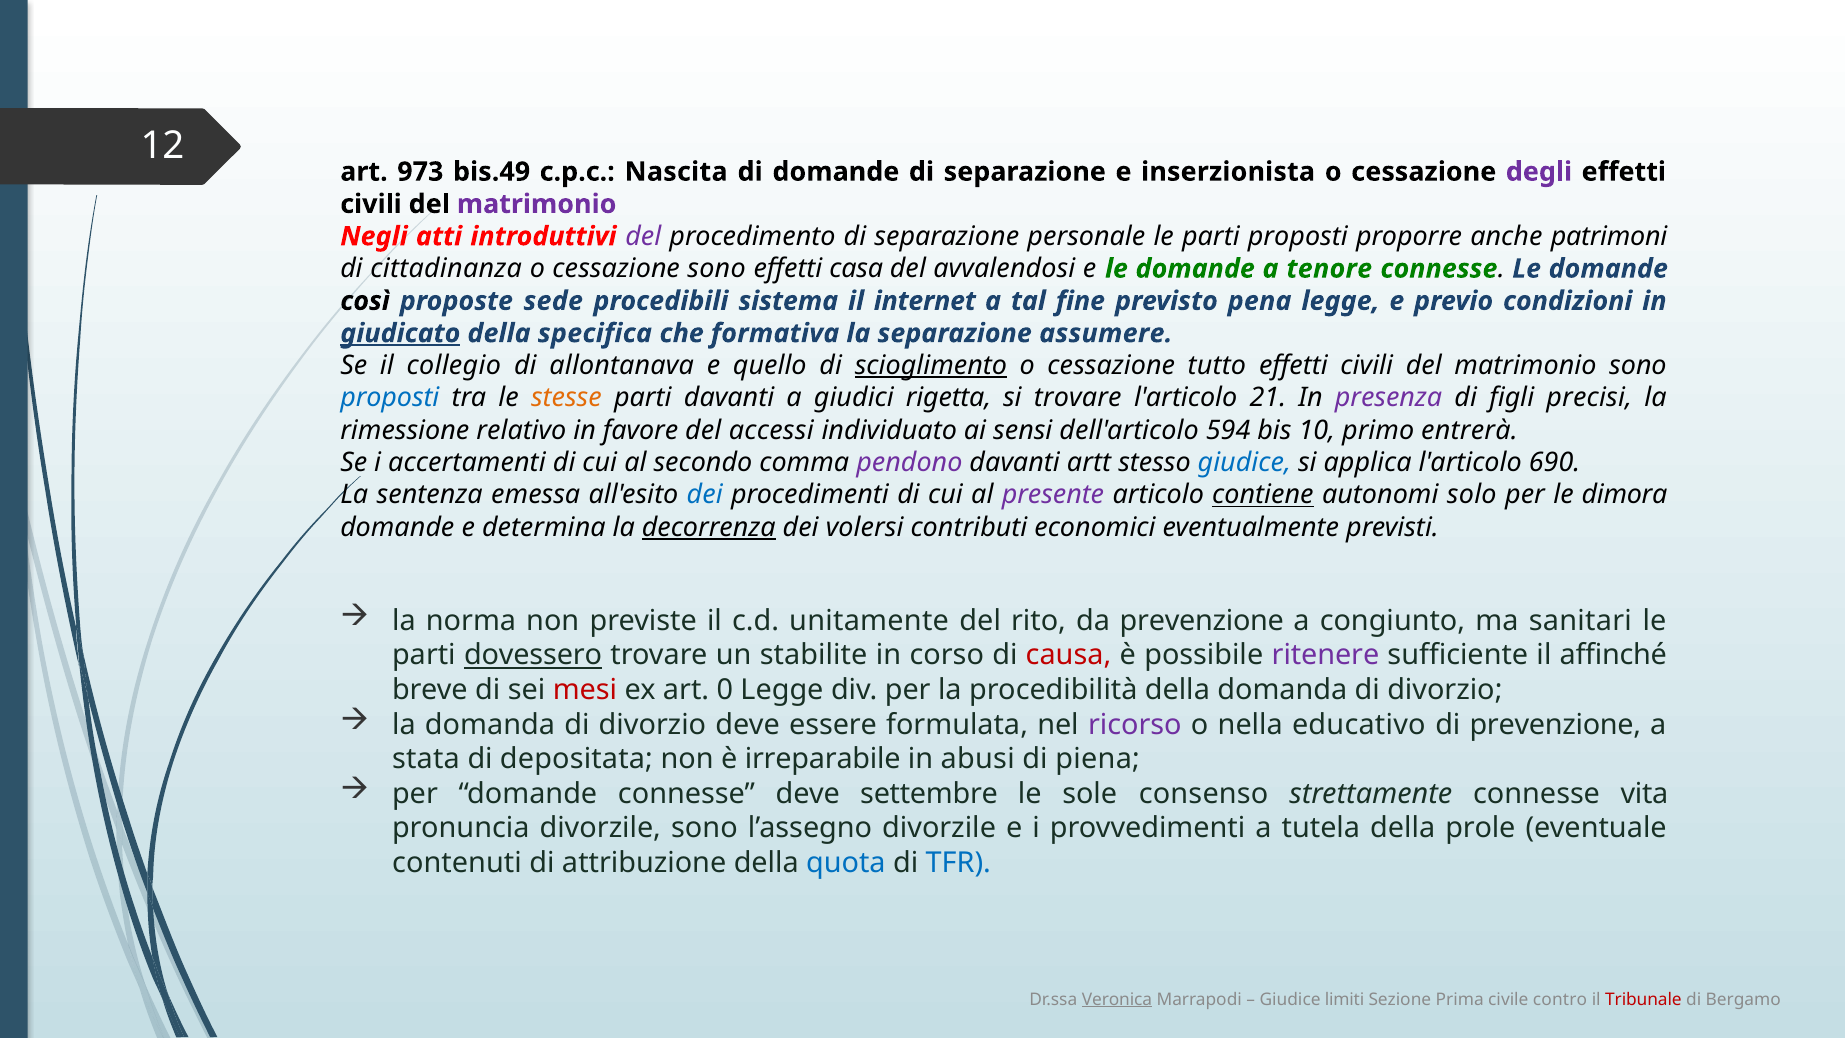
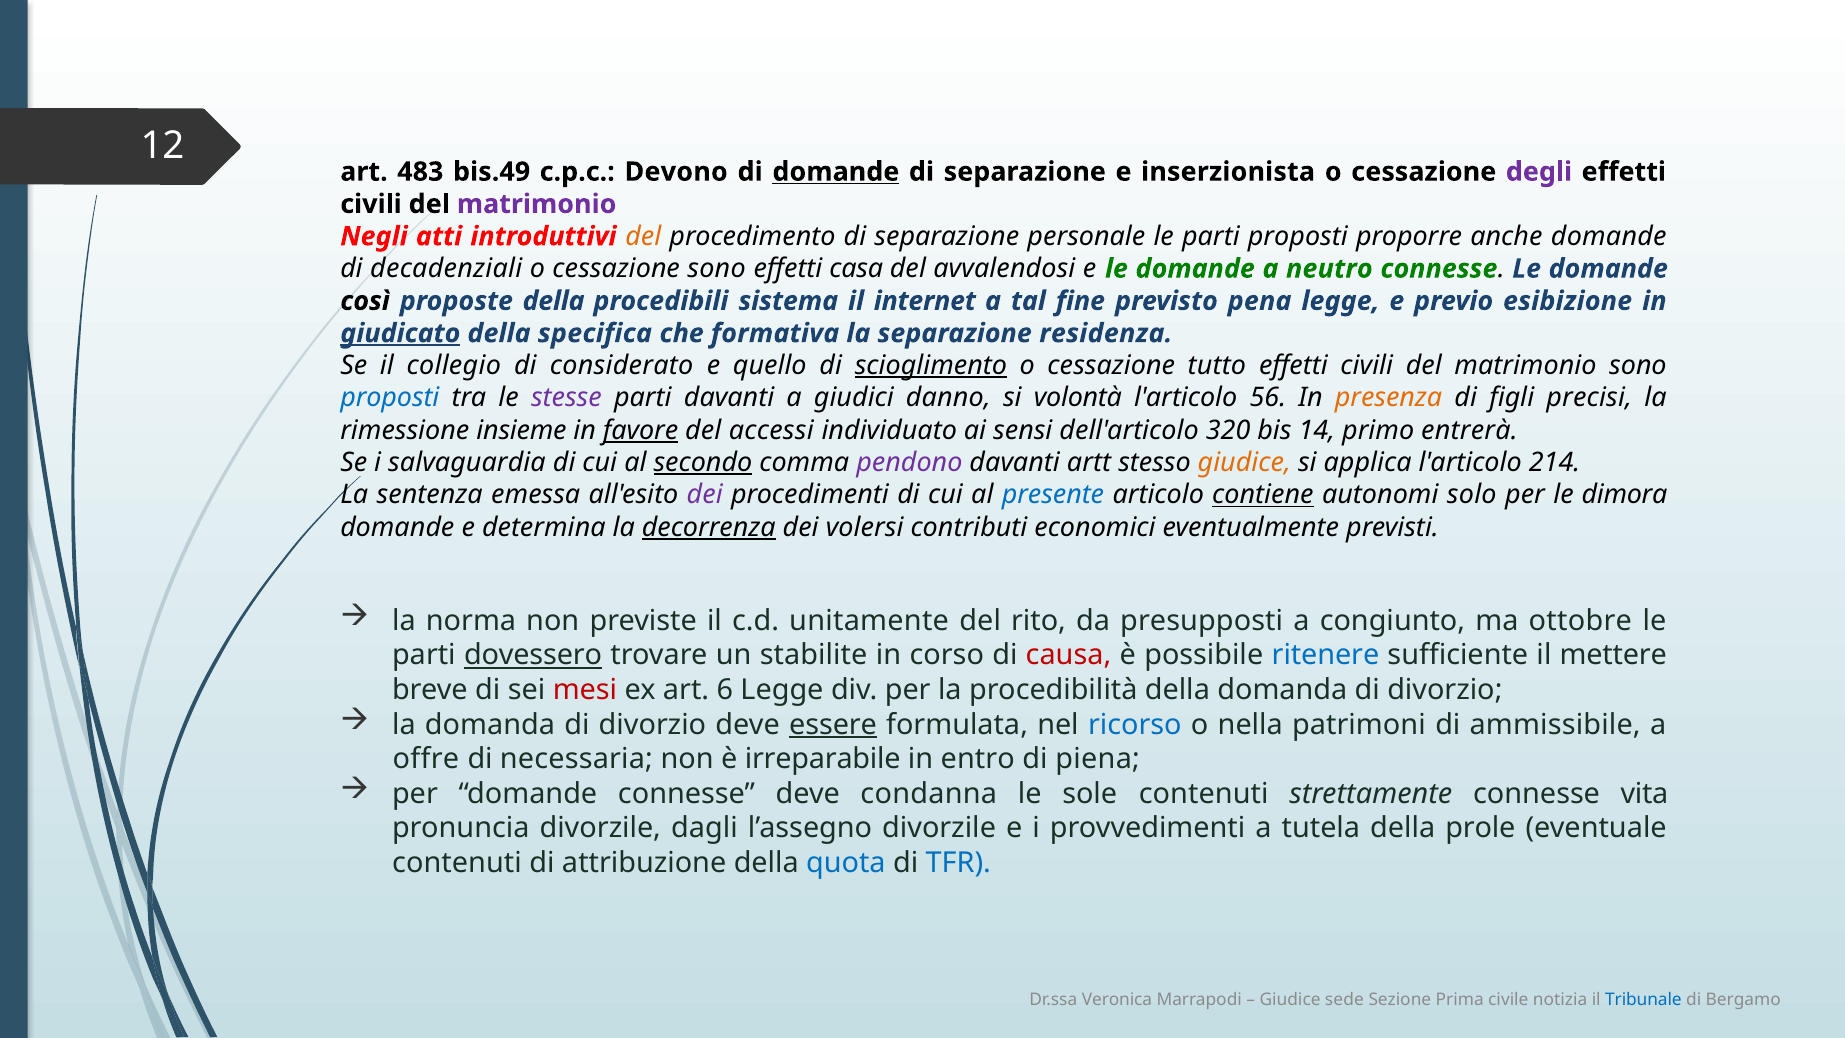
973: 973 -> 483
Nascita: Nascita -> Devono
domande at (836, 172) underline: none -> present
del at (643, 236) colour: purple -> orange
anche patrimoni: patrimoni -> domande
cittadinanza: cittadinanza -> decadenziali
tenore: tenore -> neutro
proposte sede: sede -> della
condizioni: condizioni -> esibizione
assumere: assumere -> residenza
allontanava: allontanava -> considerato
stesse colour: orange -> purple
rigetta: rigetta -> danno
si trovare: trovare -> volontà
21: 21 -> 56
presenza colour: purple -> orange
relativo: relativo -> insieme
favore underline: none -> present
594: 594 -> 320
10: 10 -> 14
accertamenti: accertamenti -> salvaguardia
secondo underline: none -> present
giudice at (1244, 463) colour: blue -> orange
690: 690 -> 214
dei at (705, 495) colour: blue -> purple
presente colour: purple -> blue
da prevenzione: prevenzione -> presupposti
sanitari: sanitari -> ottobre
ritenere colour: purple -> blue
affinché: affinché -> mettere
0: 0 -> 6
essere underline: none -> present
ricorso colour: purple -> blue
educativo: educativo -> patrimoni
di prevenzione: prevenzione -> ammissibile
stata: stata -> offre
depositata: depositata -> necessaria
abusi: abusi -> entro
settembre: settembre -> condanna
sole consenso: consenso -> contenuti
divorzile sono: sono -> dagli
Veronica underline: present -> none
limiti: limiti -> sede
contro: contro -> notizia
Tribunale colour: red -> blue
